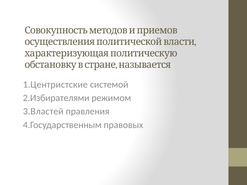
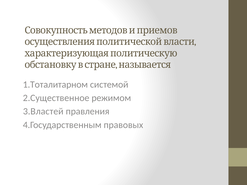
1.Центристские: 1.Центристские -> 1.Тоталитарном
2.Избирателями: 2.Избирателями -> 2.Существенное
